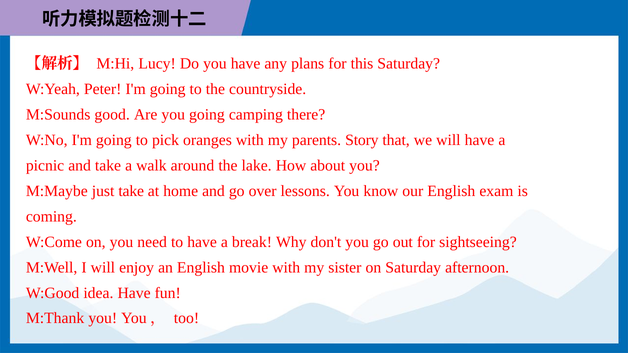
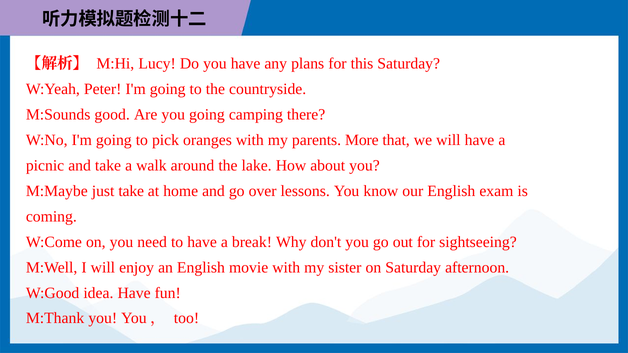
Story: Story -> More
